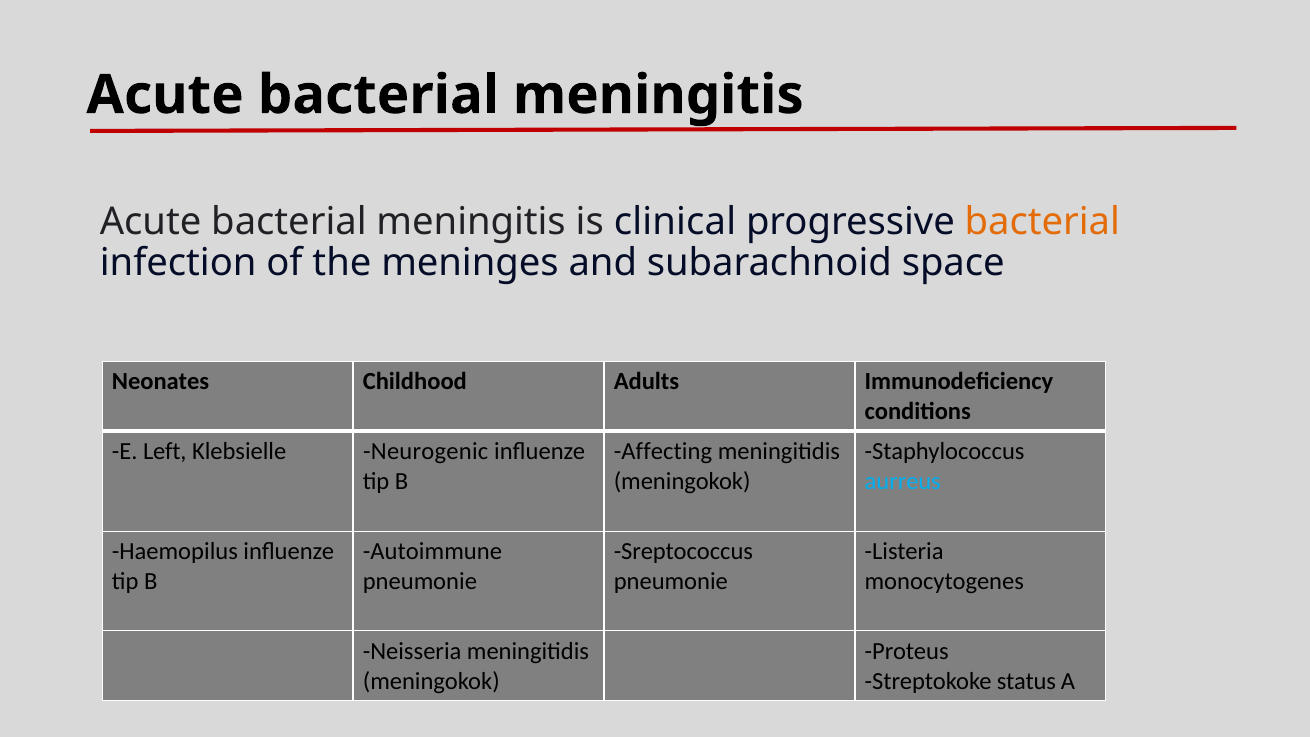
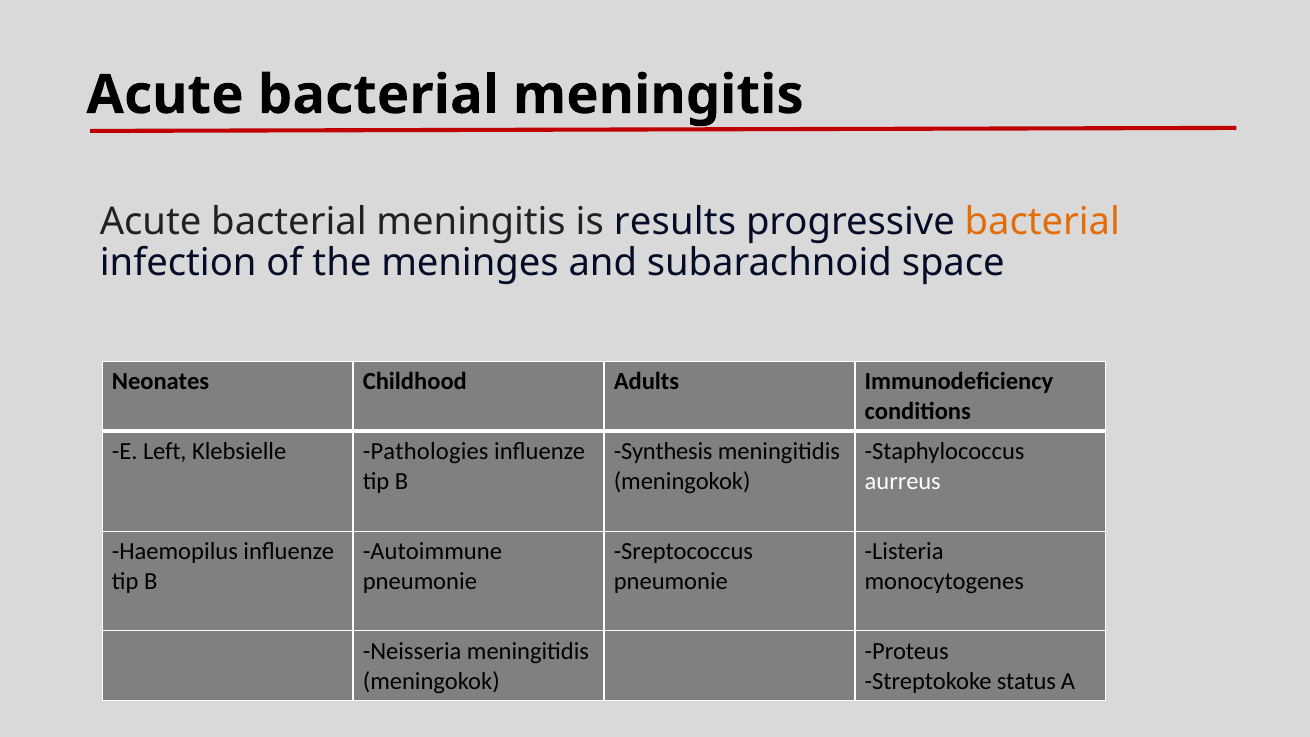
clinical: clinical -> results
Neurogenic: Neurogenic -> Pathologies
Affecting: Affecting -> Synthesis
aurreus colour: light blue -> white
